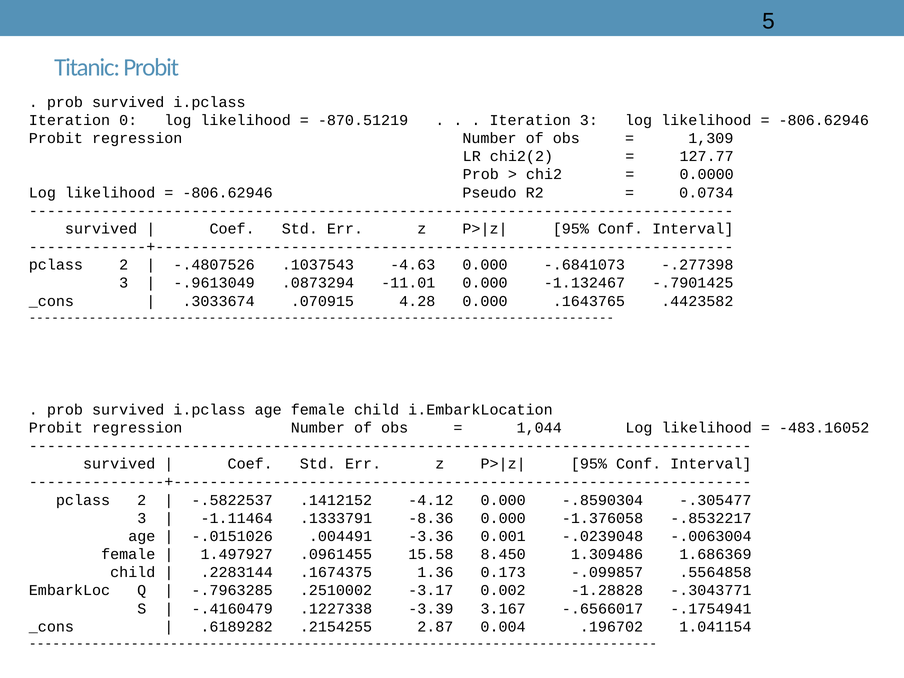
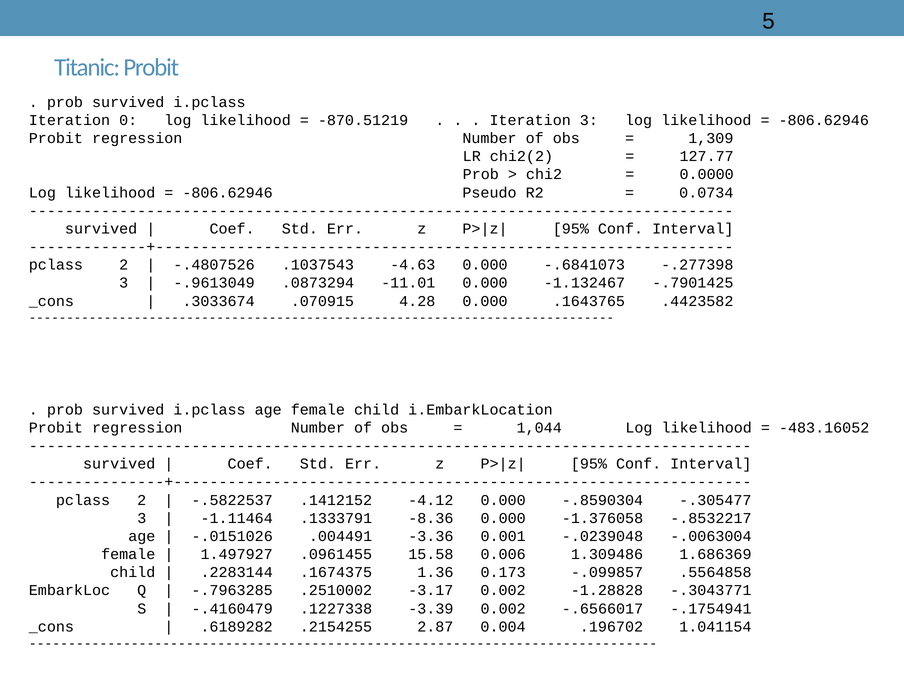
8.450: 8.450 -> 0.006
-3.39 3.167: 3.167 -> 0.002
